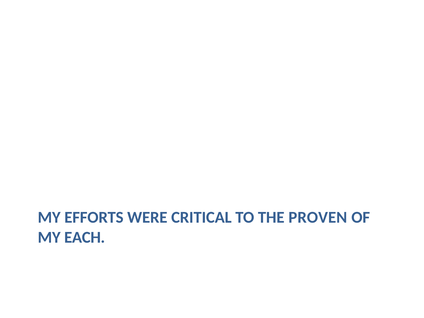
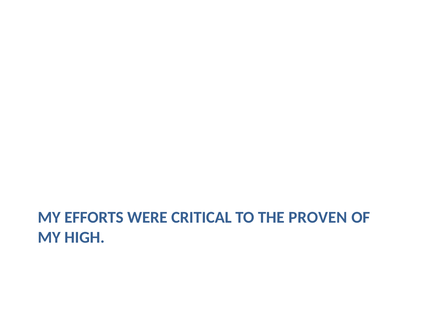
EACH: EACH -> HIGH
